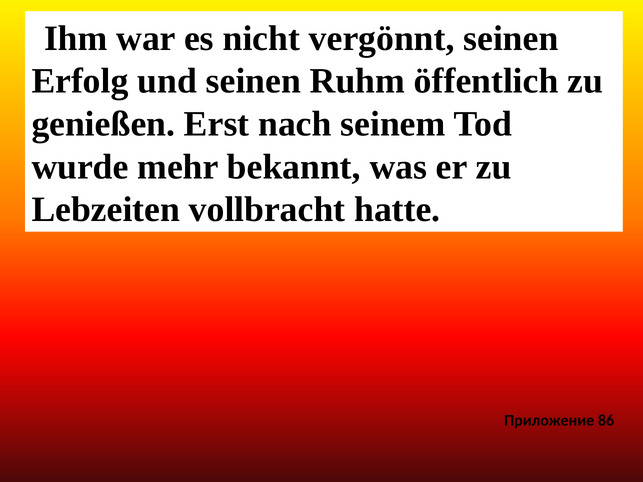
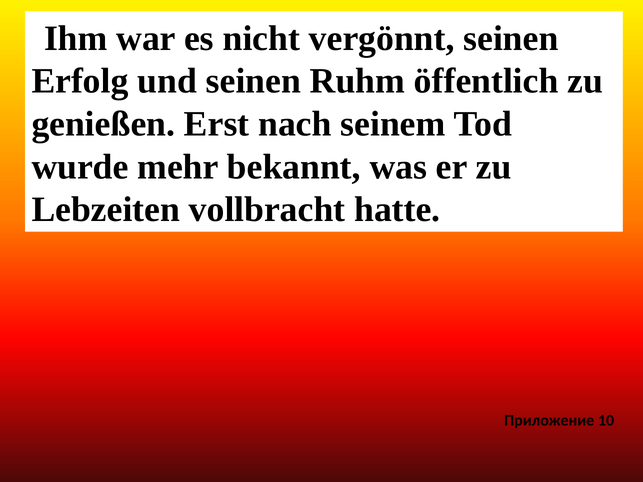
86: 86 -> 10
